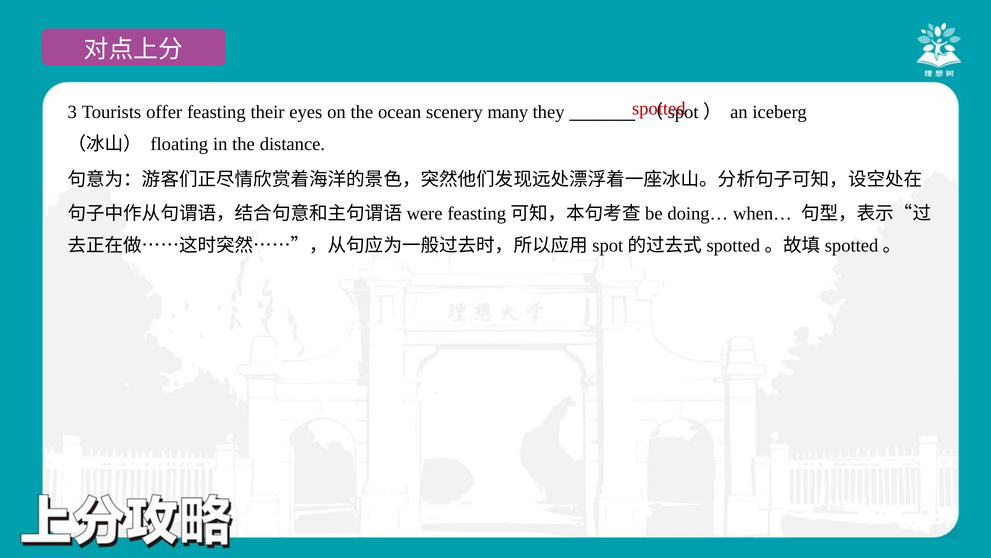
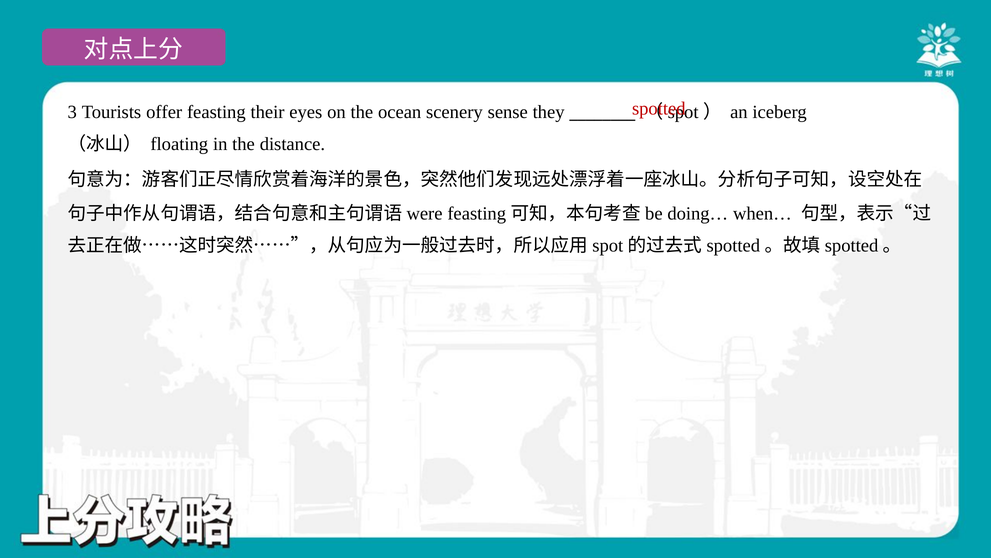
many: many -> sense
